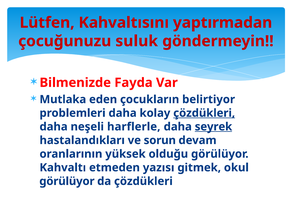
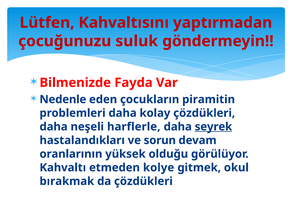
Mutlaka: Mutlaka -> Nedenle
belirtiyor: belirtiyor -> piramitin
çözdükleri at (204, 113) underline: present -> none
yazısı: yazısı -> kolye
görülüyor at (67, 181): görülüyor -> bırakmak
